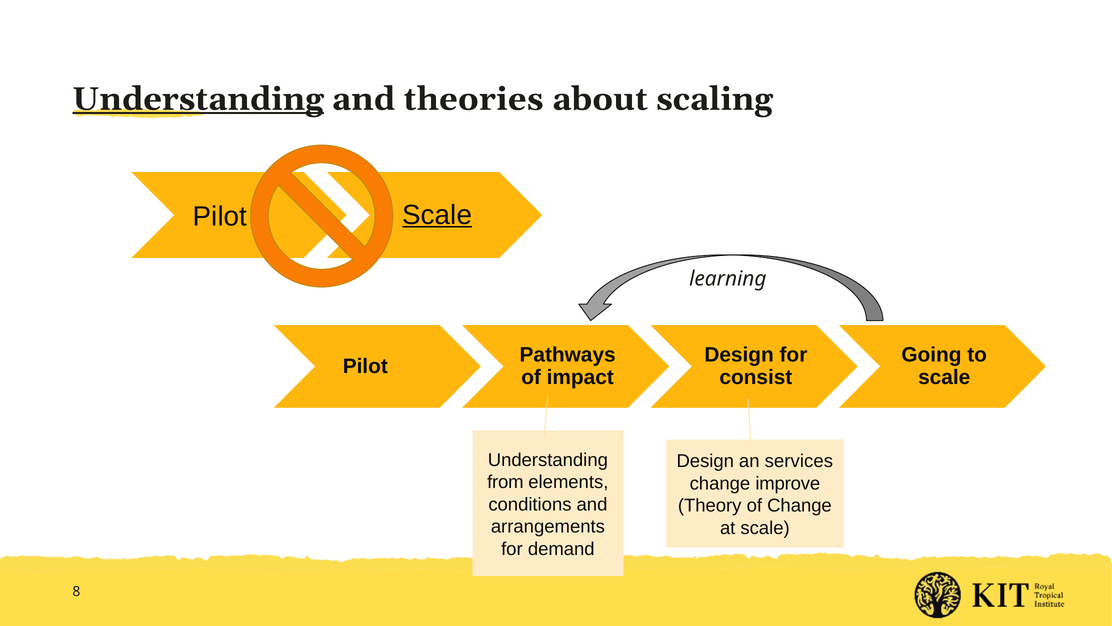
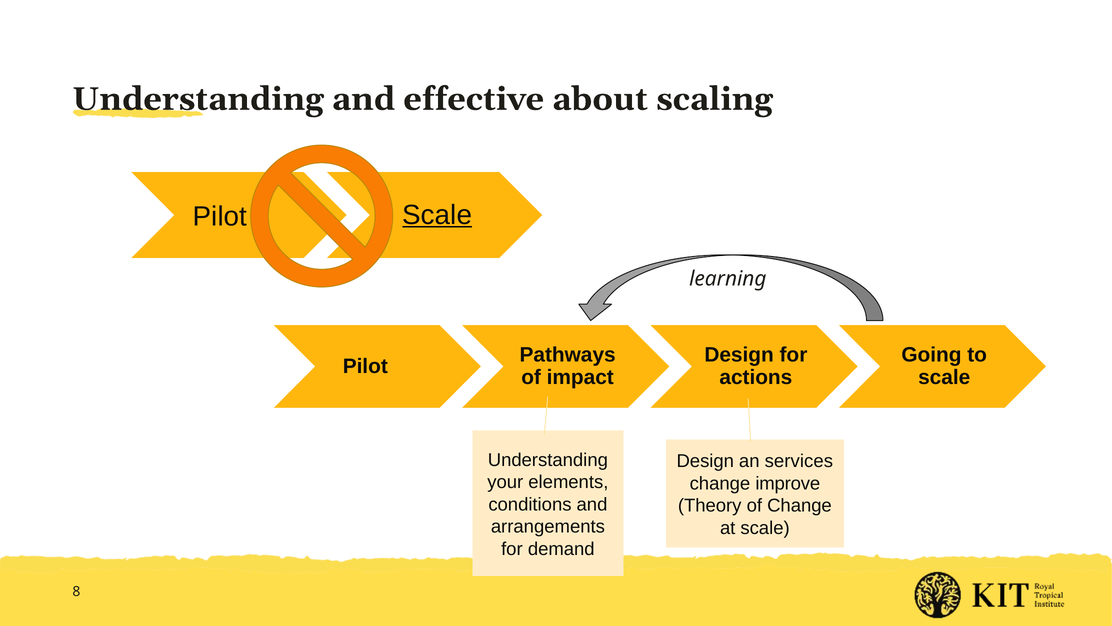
Understanding at (198, 99) underline: present -> none
theories: theories -> effective
consist: consist -> actions
from: from -> your
